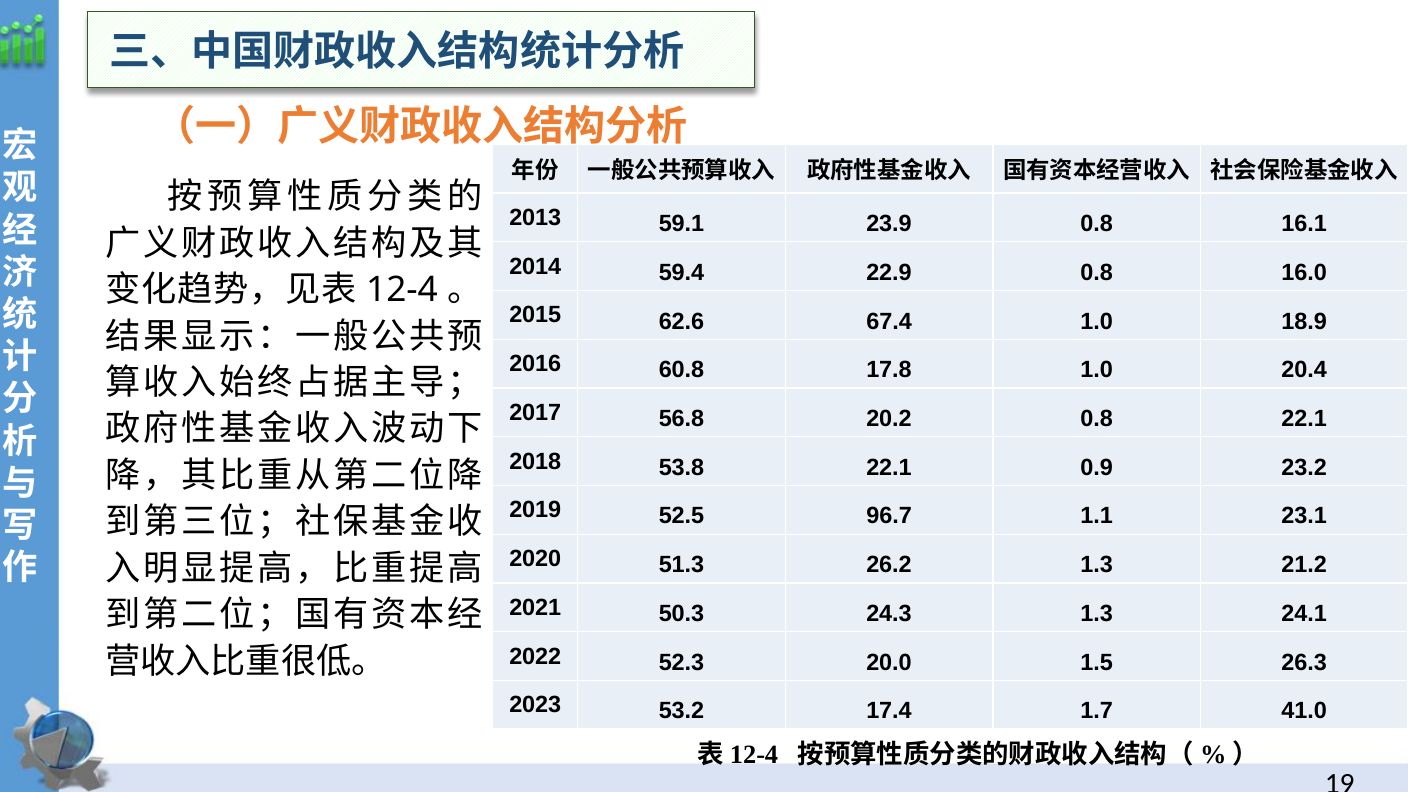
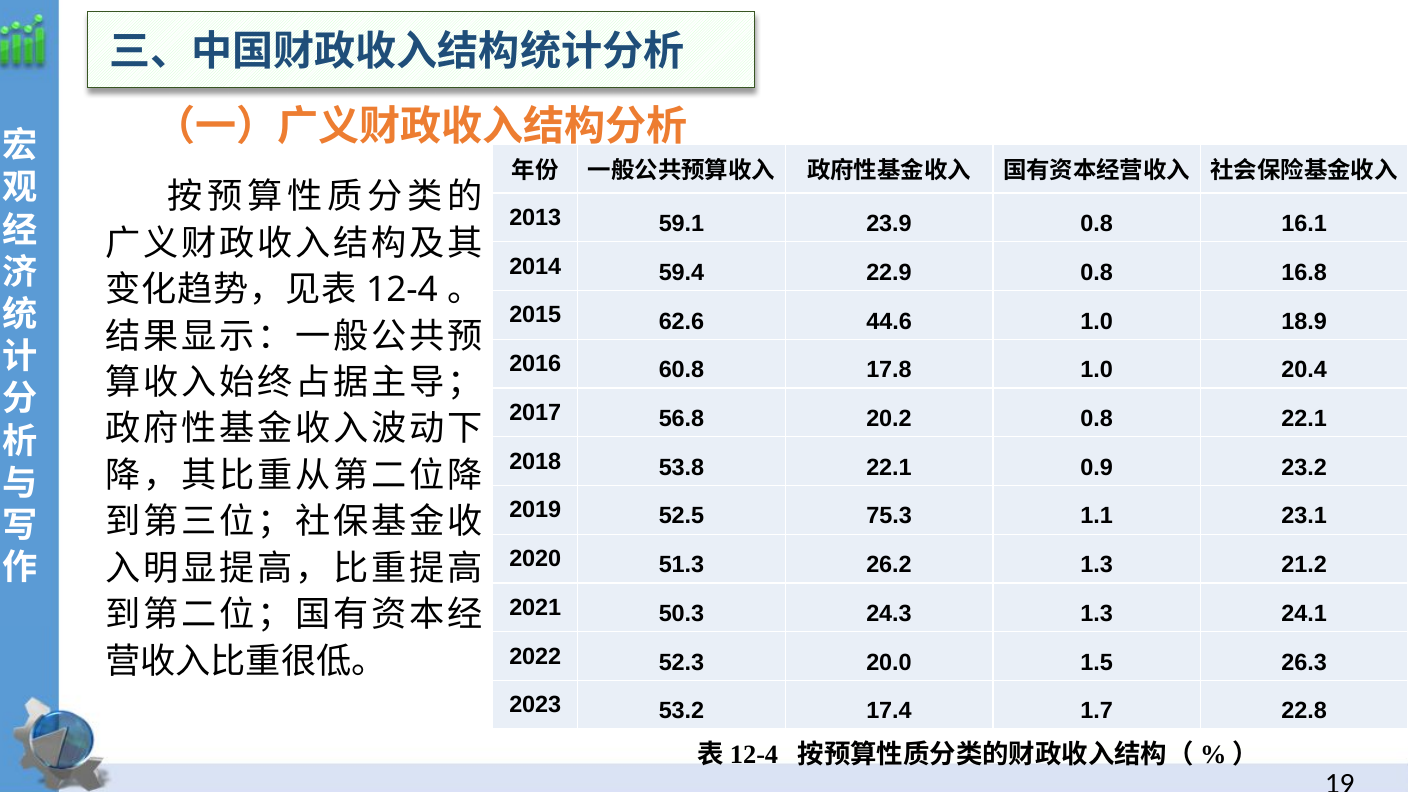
16.0: 16.0 -> 16.8
67.4: 67.4 -> 44.6
96.7: 96.7 -> 75.3
41.0: 41.0 -> 22.8
